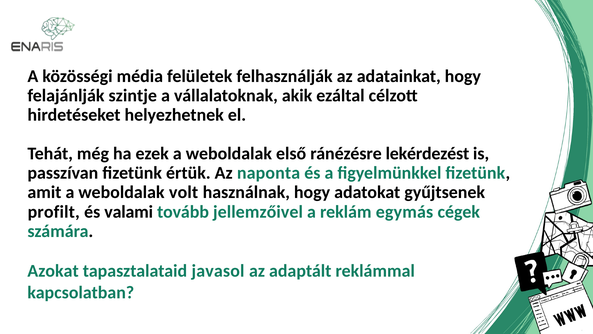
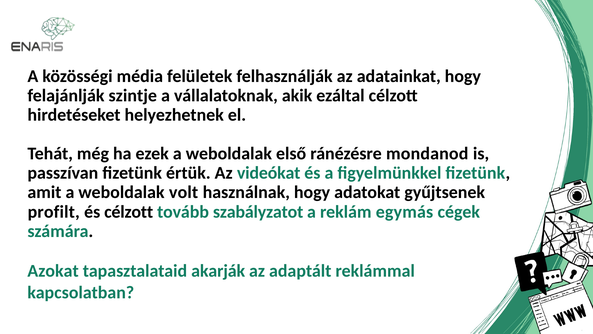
lekérdezést: lekérdezést -> mondanod
naponta: naponta -> videókat
és valami: valami -> célzott
jellemzőivel: jellemzőivel -> szabályzatot
javasol: javasol -> akarják
